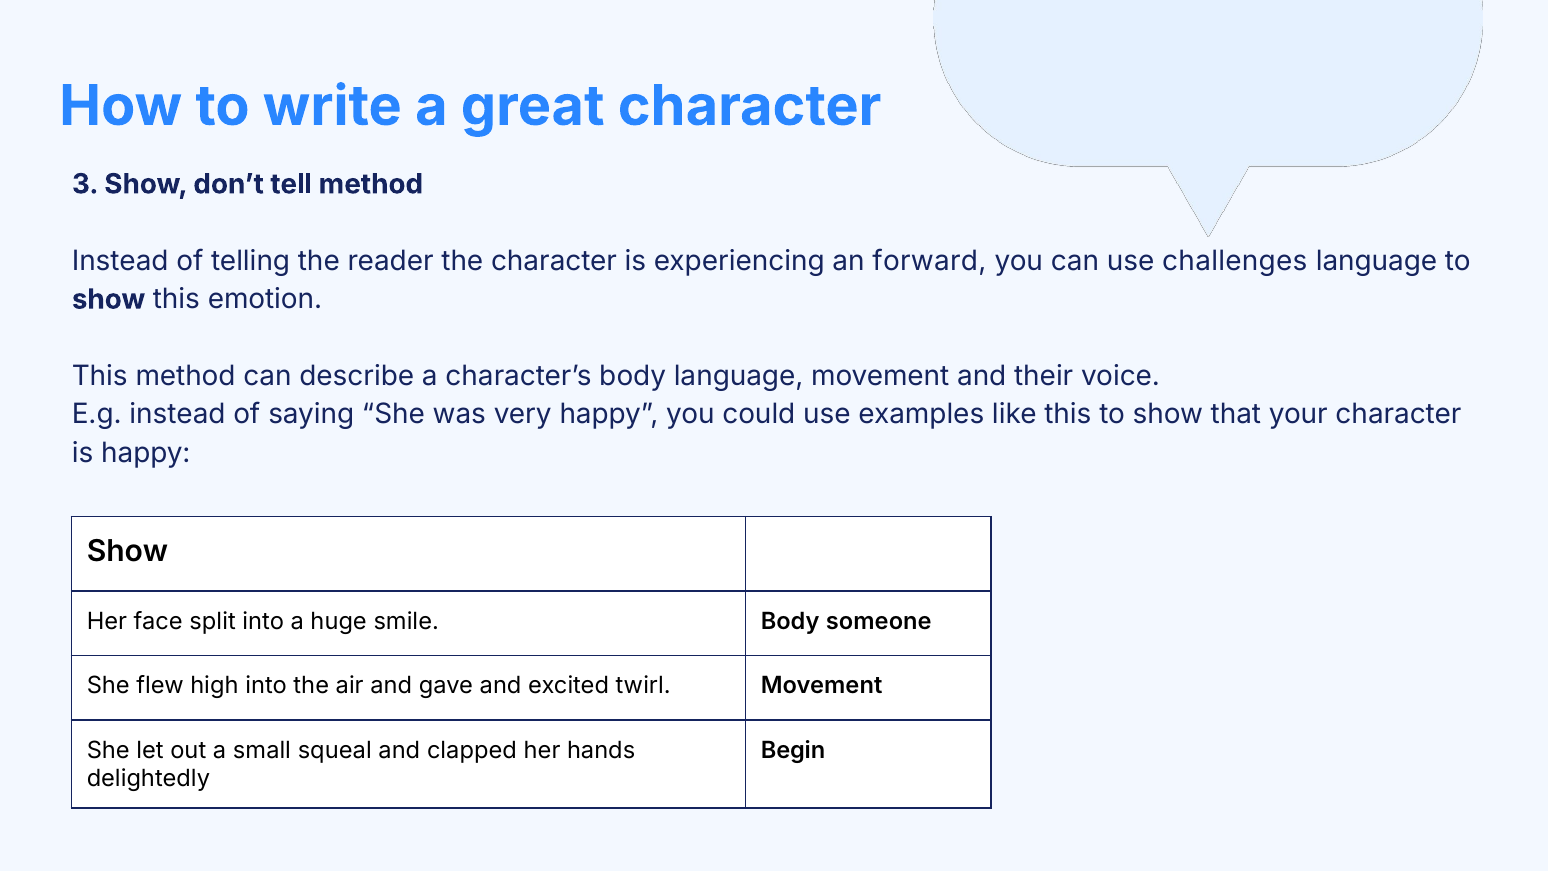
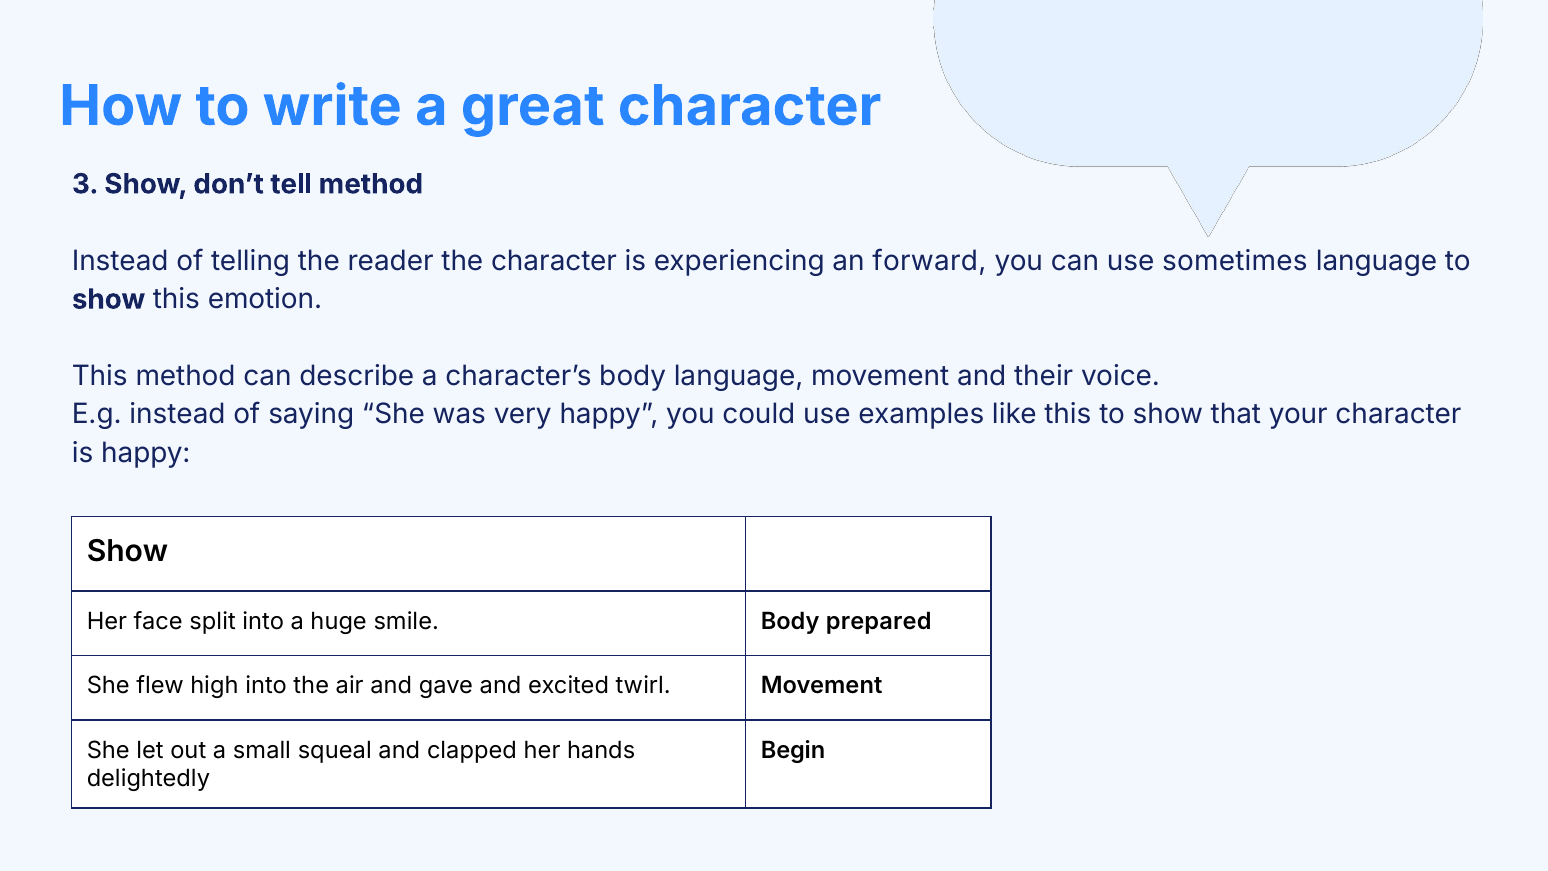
challenges: challenges -> sometimes
someone: someone -> prepared
